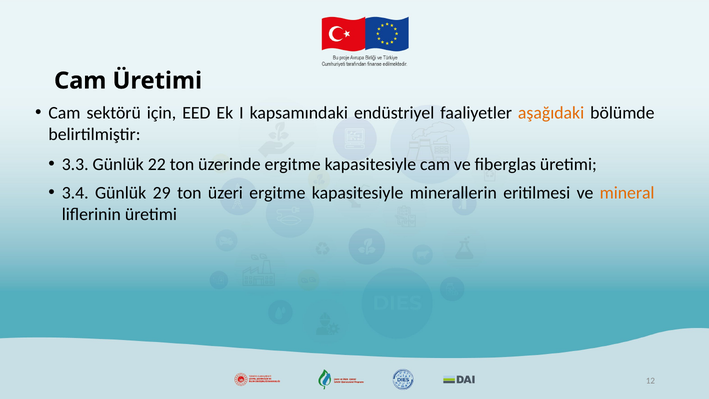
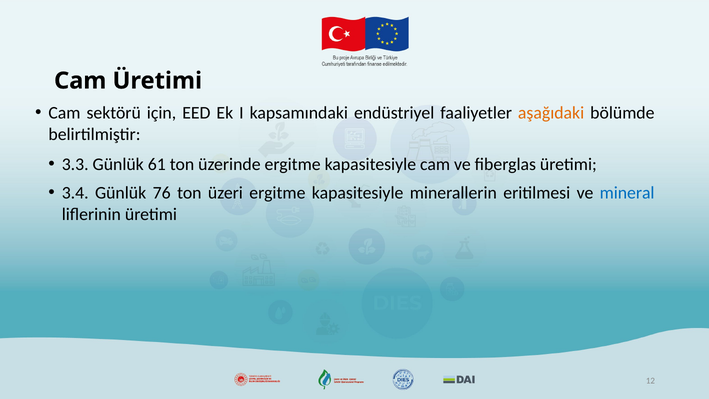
22: 22 -> 61
29: 29 -> 76
mineral colour: orange -> blue
